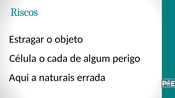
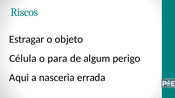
cada: cada -> para
naturais: naturais -> nasceria
